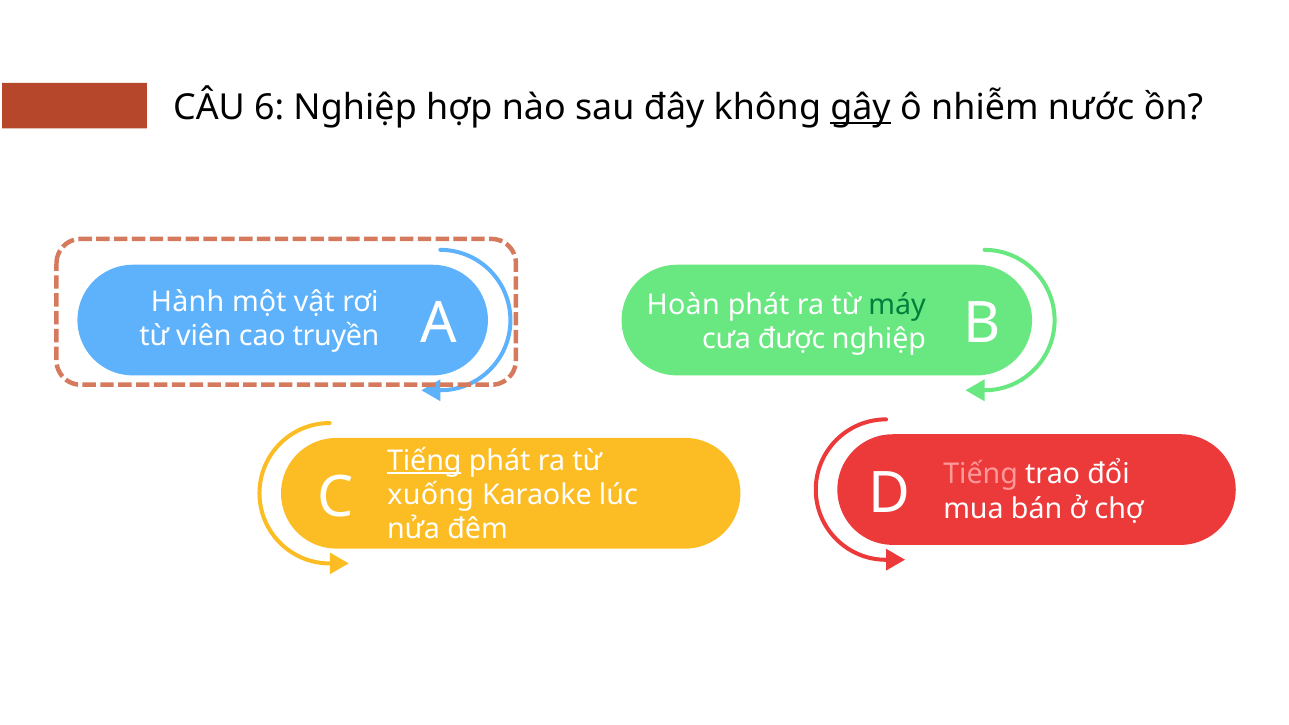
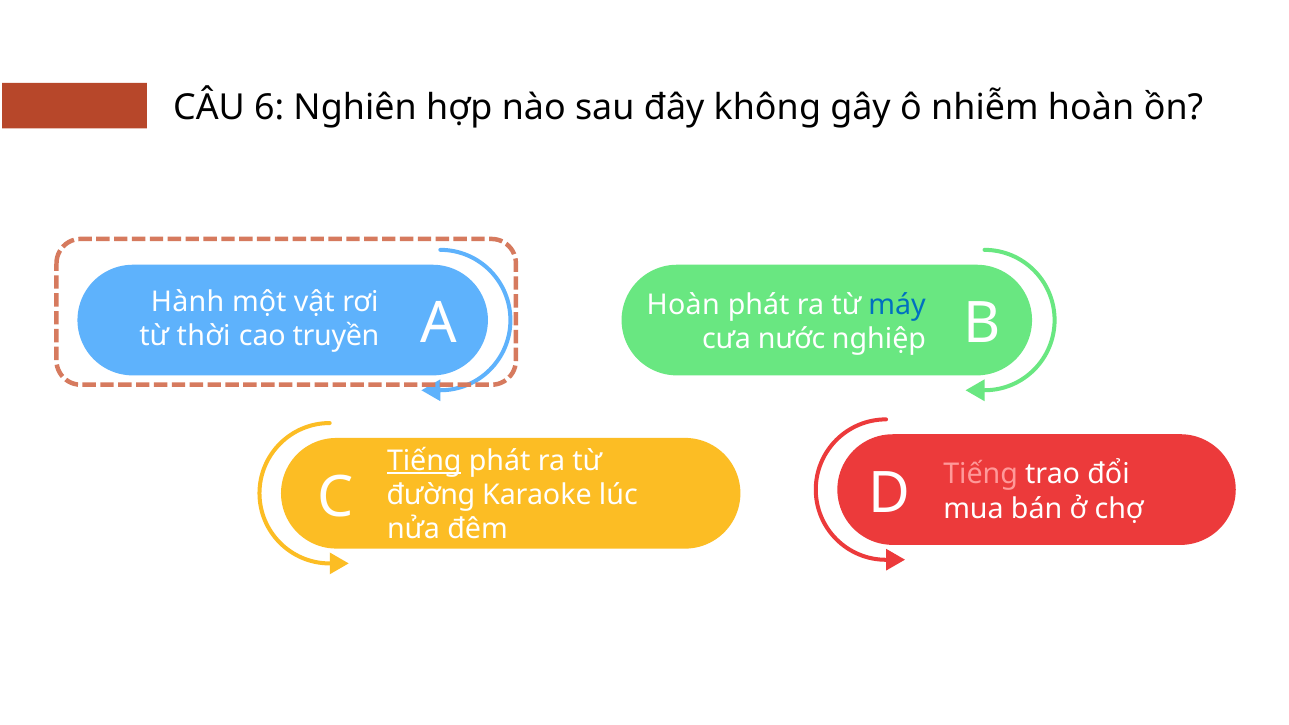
6 Nghiệp: Nghiệp -> Nghiên
gây underline: present -> none
nhiễm nước: nước -> hoàn
máy colour: green -> blue
viên: viên -> thời
được: được -> nước
xuống: xuống -> đường
